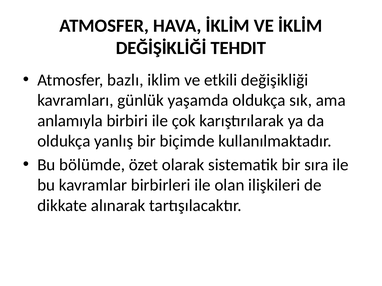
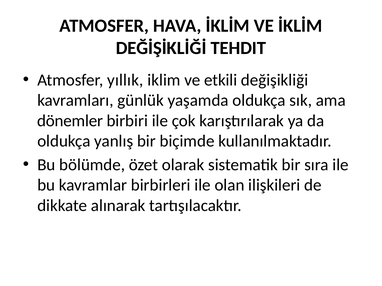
bazlı: bazlı -> yıllık
anlamıyla: anlamıyla -> dönemler
